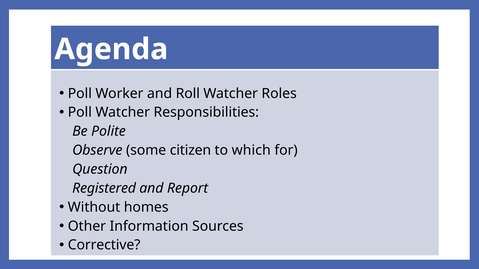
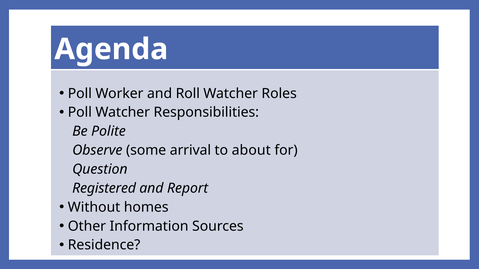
citizen: citizen -> arrival
which: which -> about
Corrective: Corrective -> Residence
